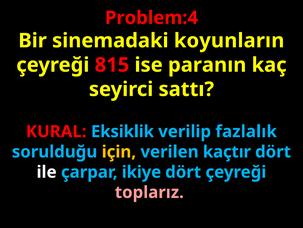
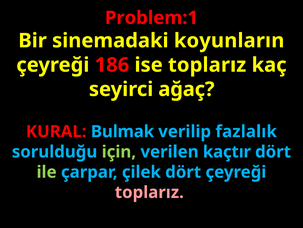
Problem:4: Problem:4 -> Problem:1
815: 815 -> 186
ise paranın: paranın -> toplarız
sattı: sattı -> ağaç
Eksiklik: Eksiklik -> Bulmak
için colour: yellow -> light green
ile colour: white -> light green
ikiye: ikiye -> çilek
